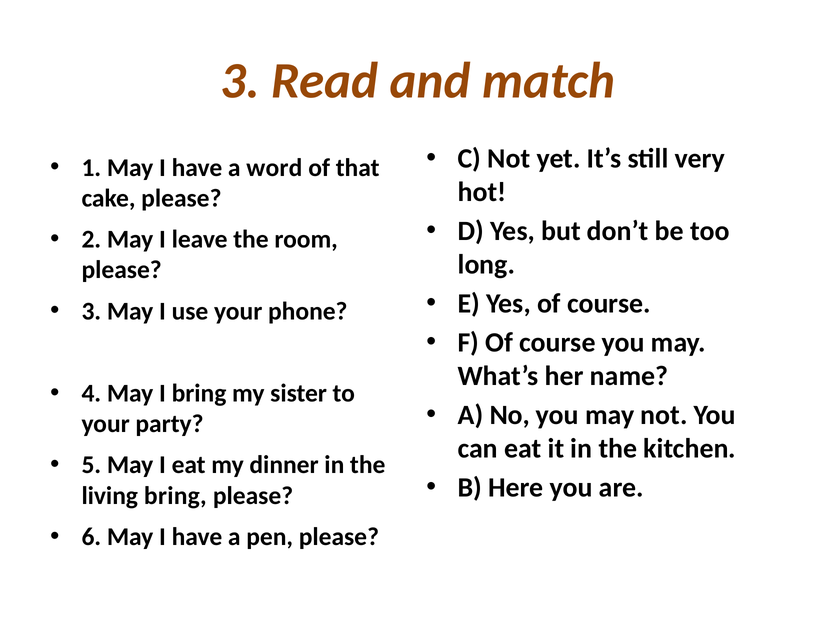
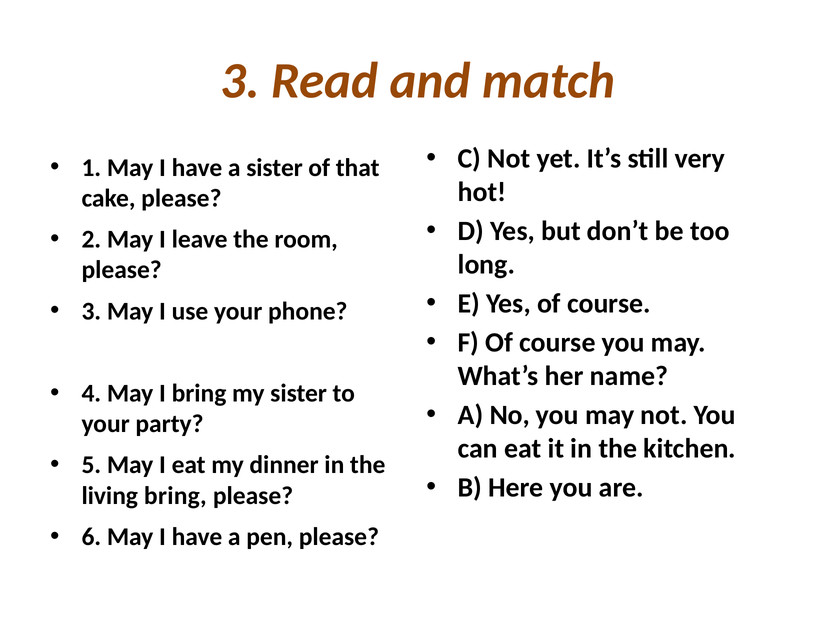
a word: word -> sister
